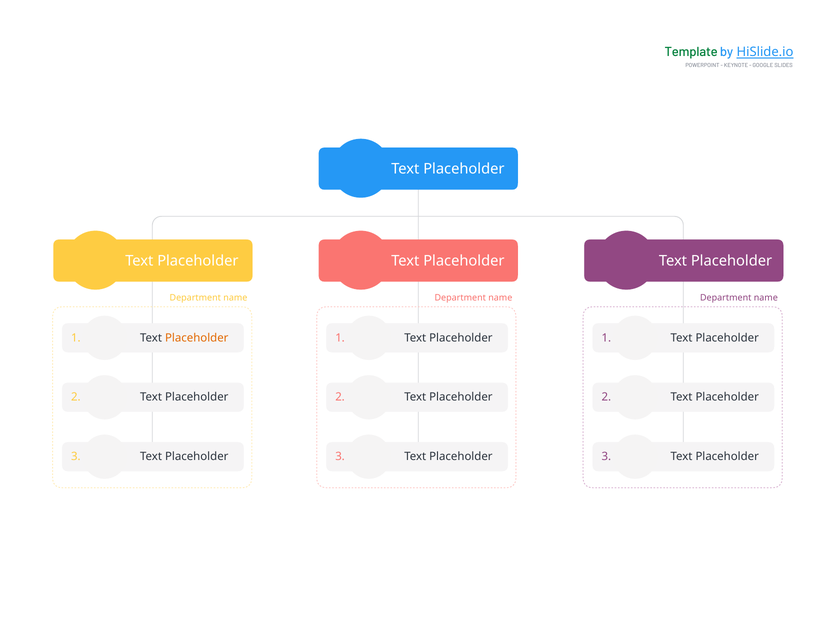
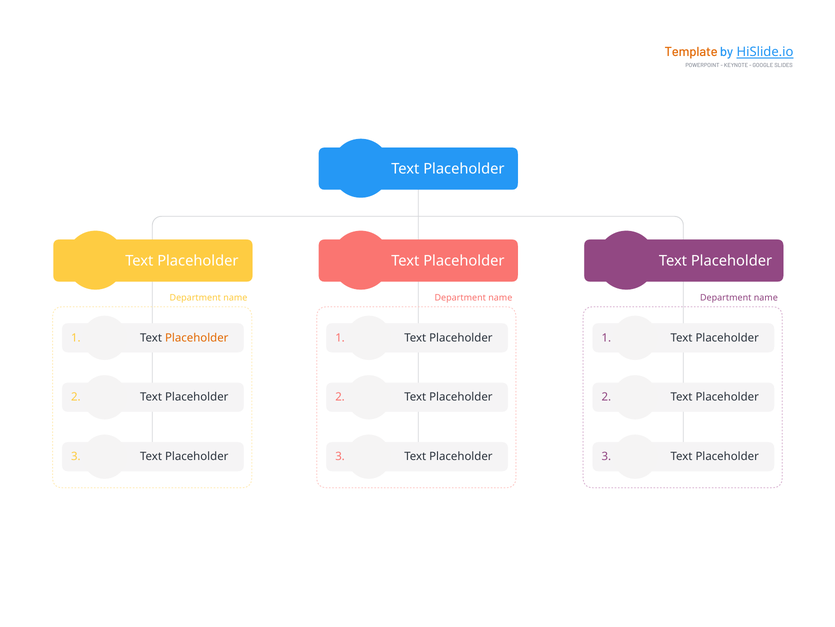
Template colour: green -> orange
